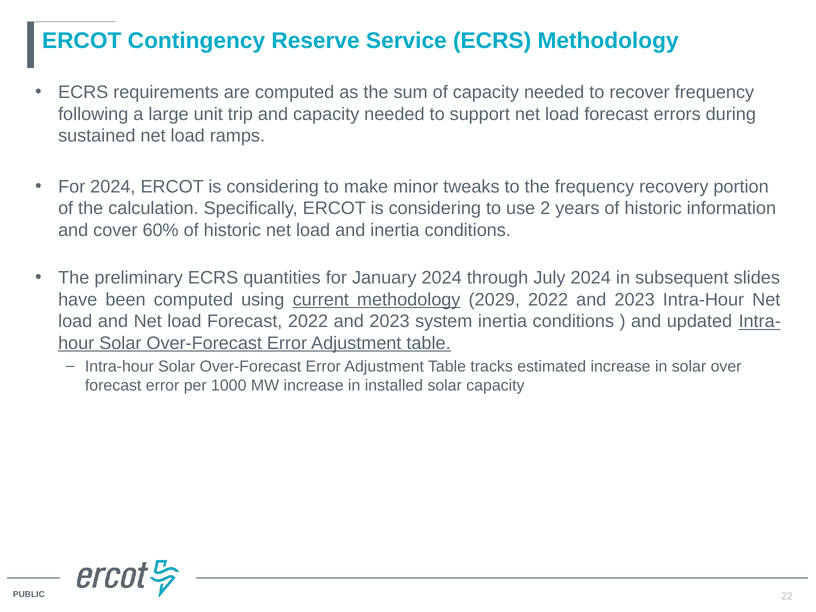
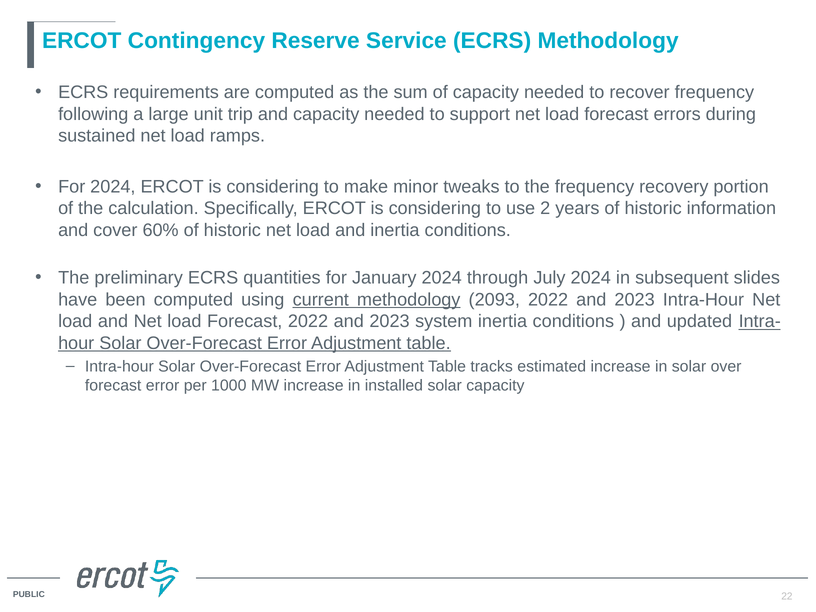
2029: 2029 -> 2093
